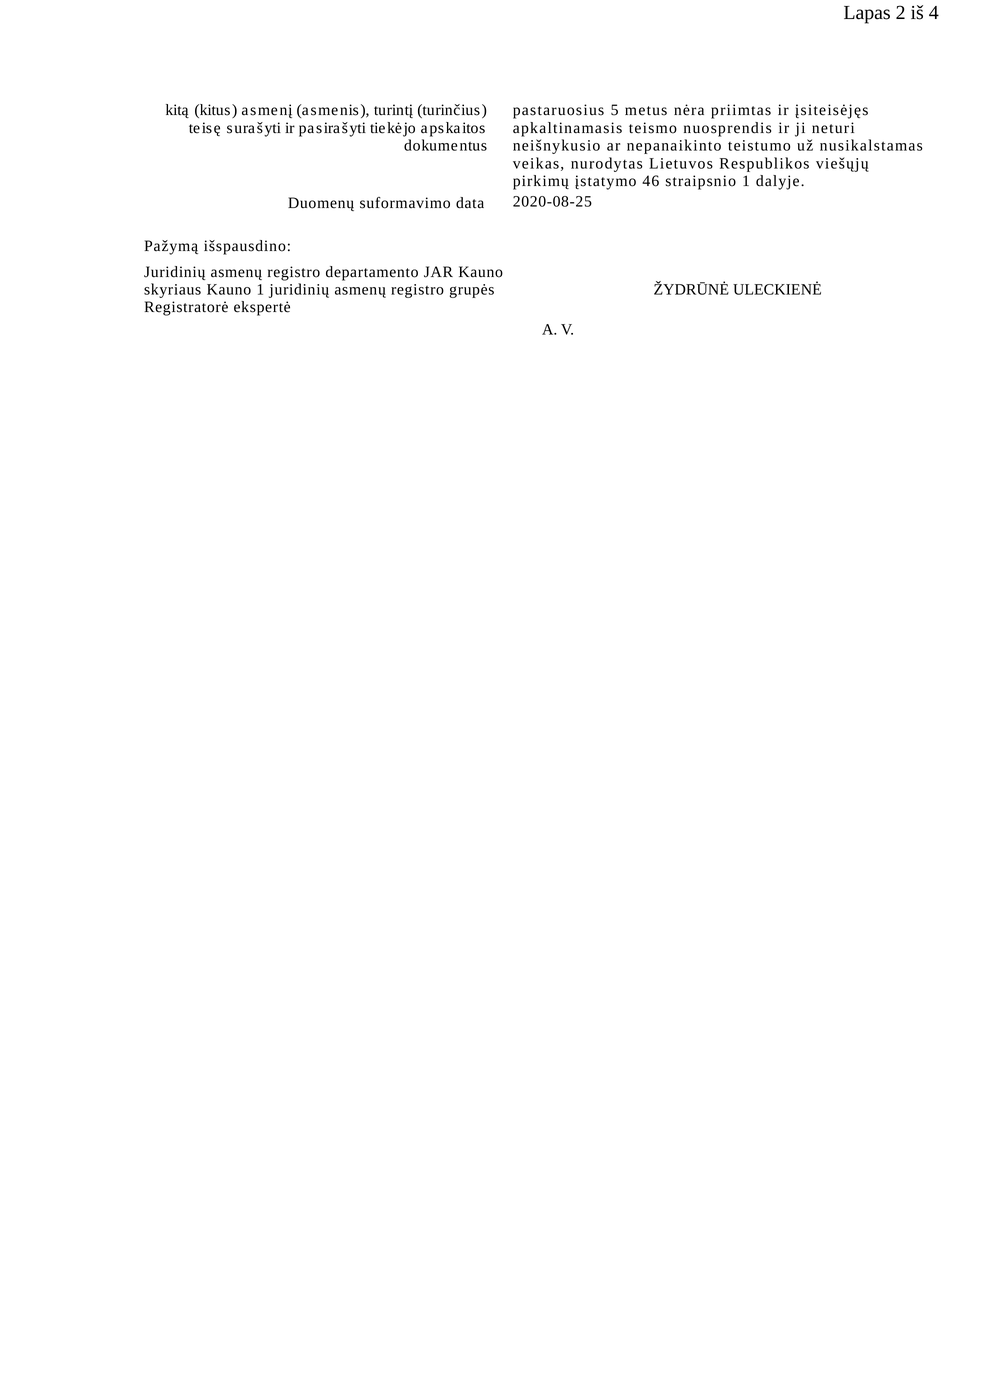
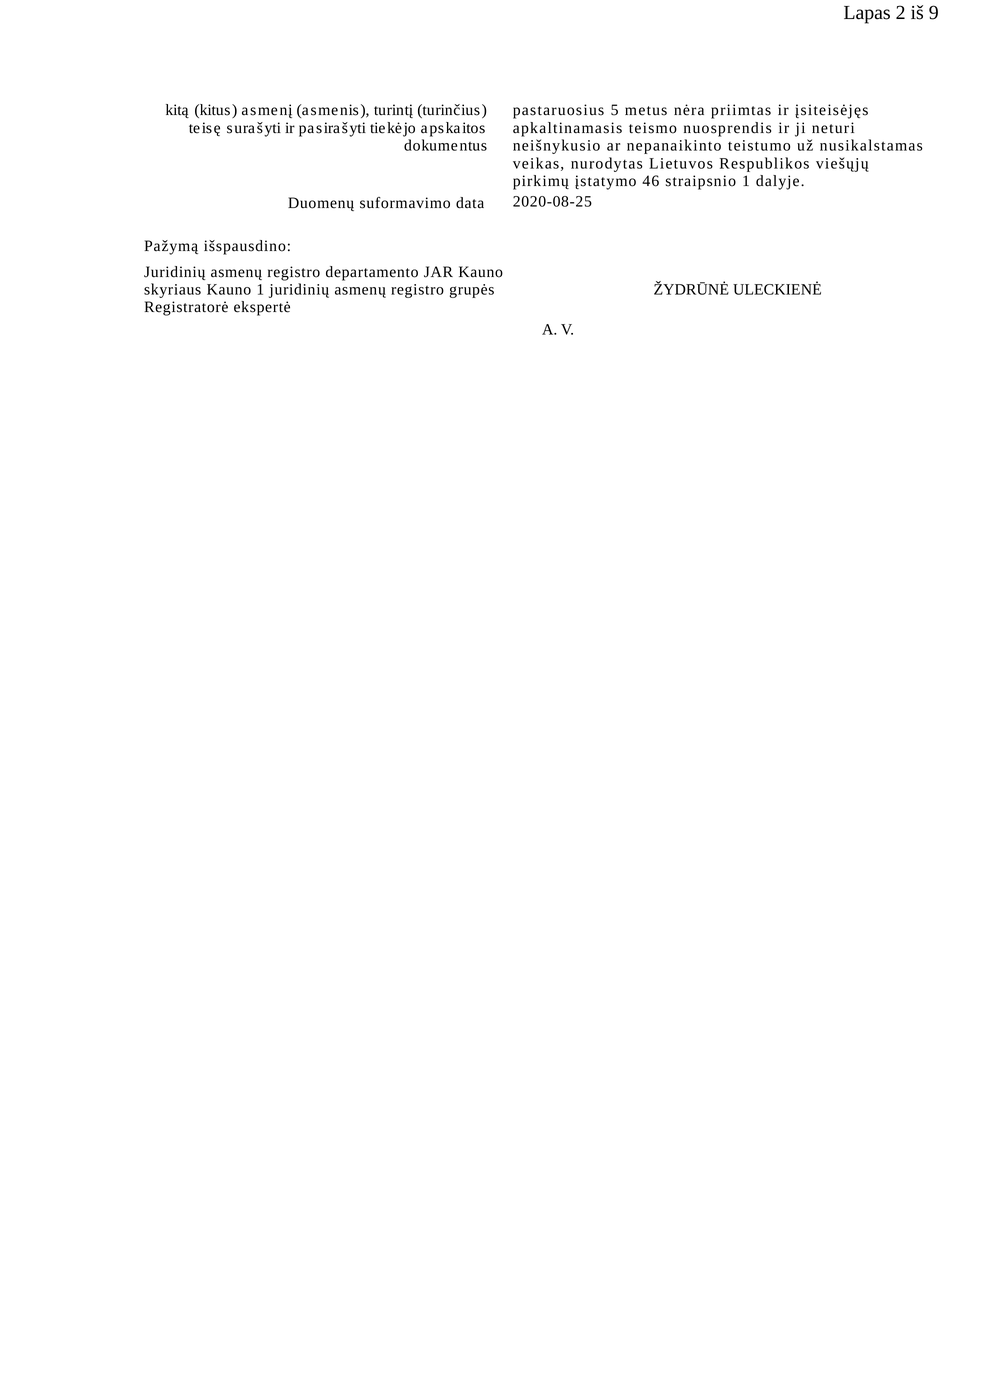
4: 4 -> 9
